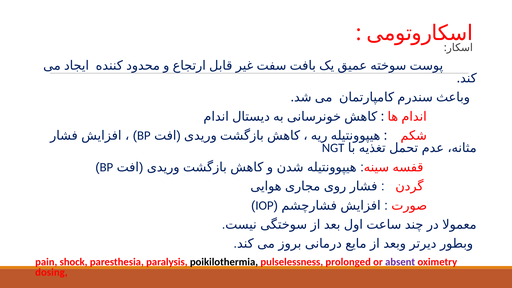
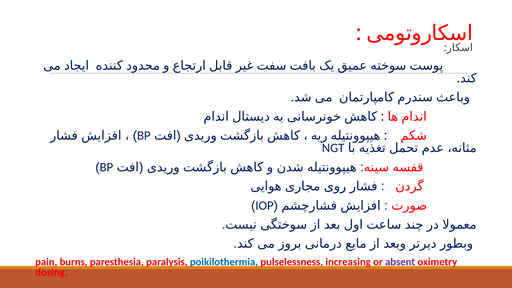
shock: shock -> burns
poikilothermia colour: black -> blue
prolonged: prolonged -> increasing
